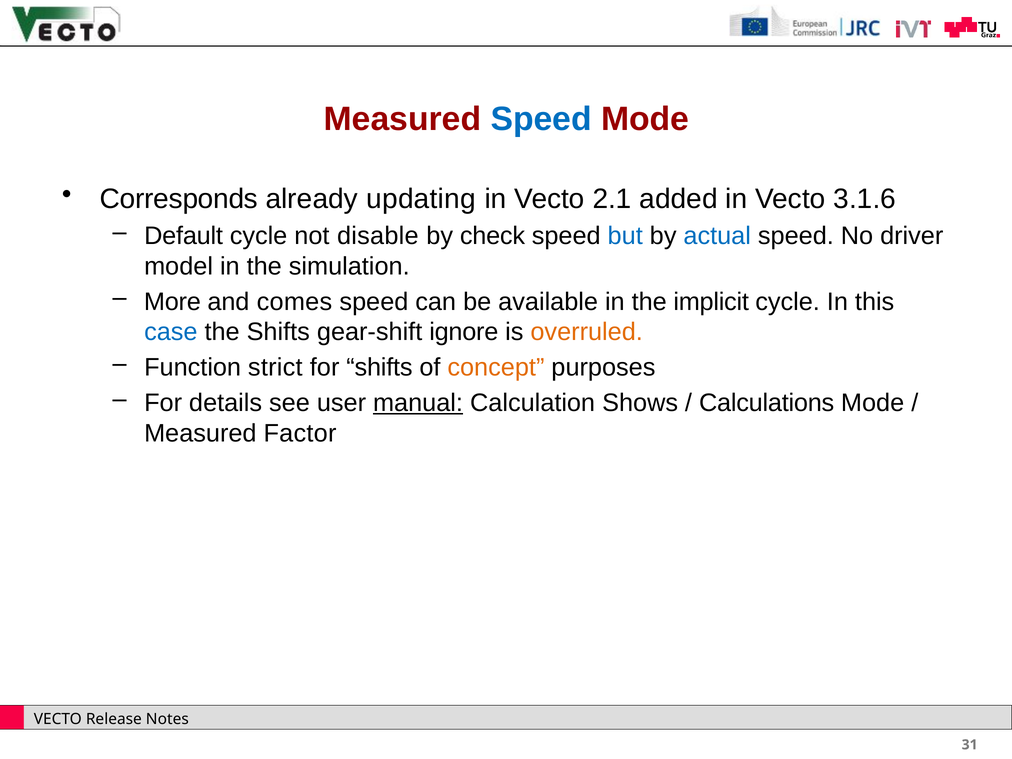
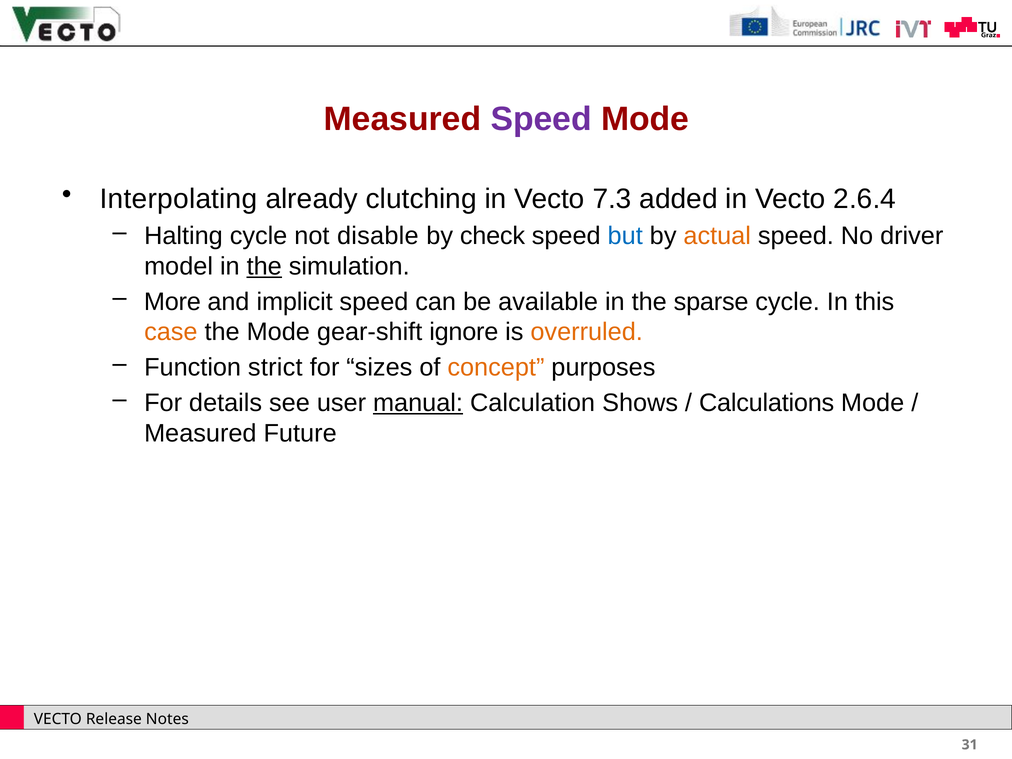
Speed at (541, 119) colour: blue -> purple
Corresponds: Corresponds -> Interpolating
updating: updating -> clutching
2.1: 2.1 -> 7.3
3.1.6: 3.1.6 -> 2.6.4
Default: Default -> Halting
actual colour: blue -> orange
the at (264, 266) underline: none -> present
comes: comes -> implicit
implicit: implicit -> sparse
case colour: blue -> orange
the Shifts: Shifts -> Mode
for shifts: shifts -> sizes
Factor: Factor -> Future
